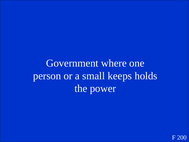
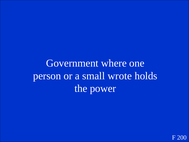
keeps: keeps -> wrote
